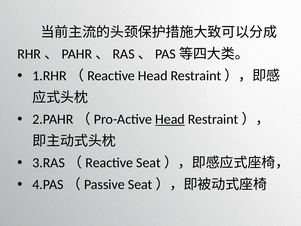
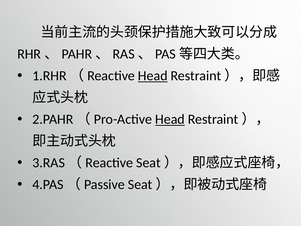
Head at (153, 76) underline: none -> present
